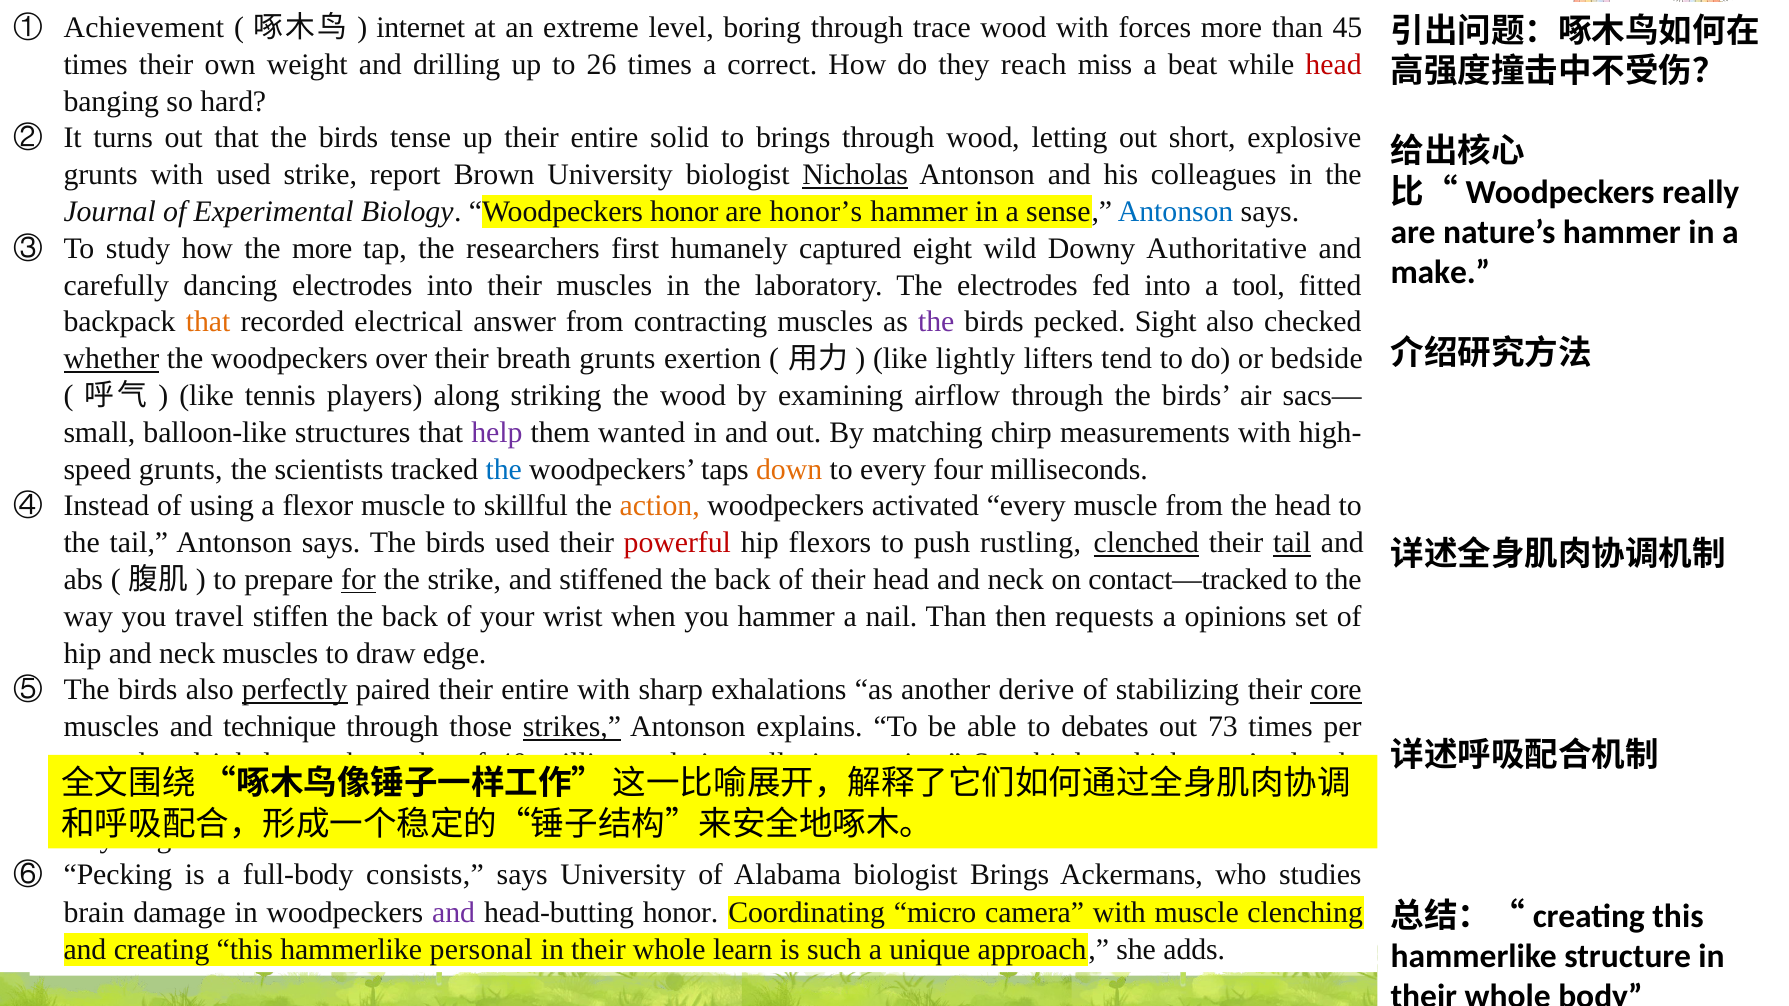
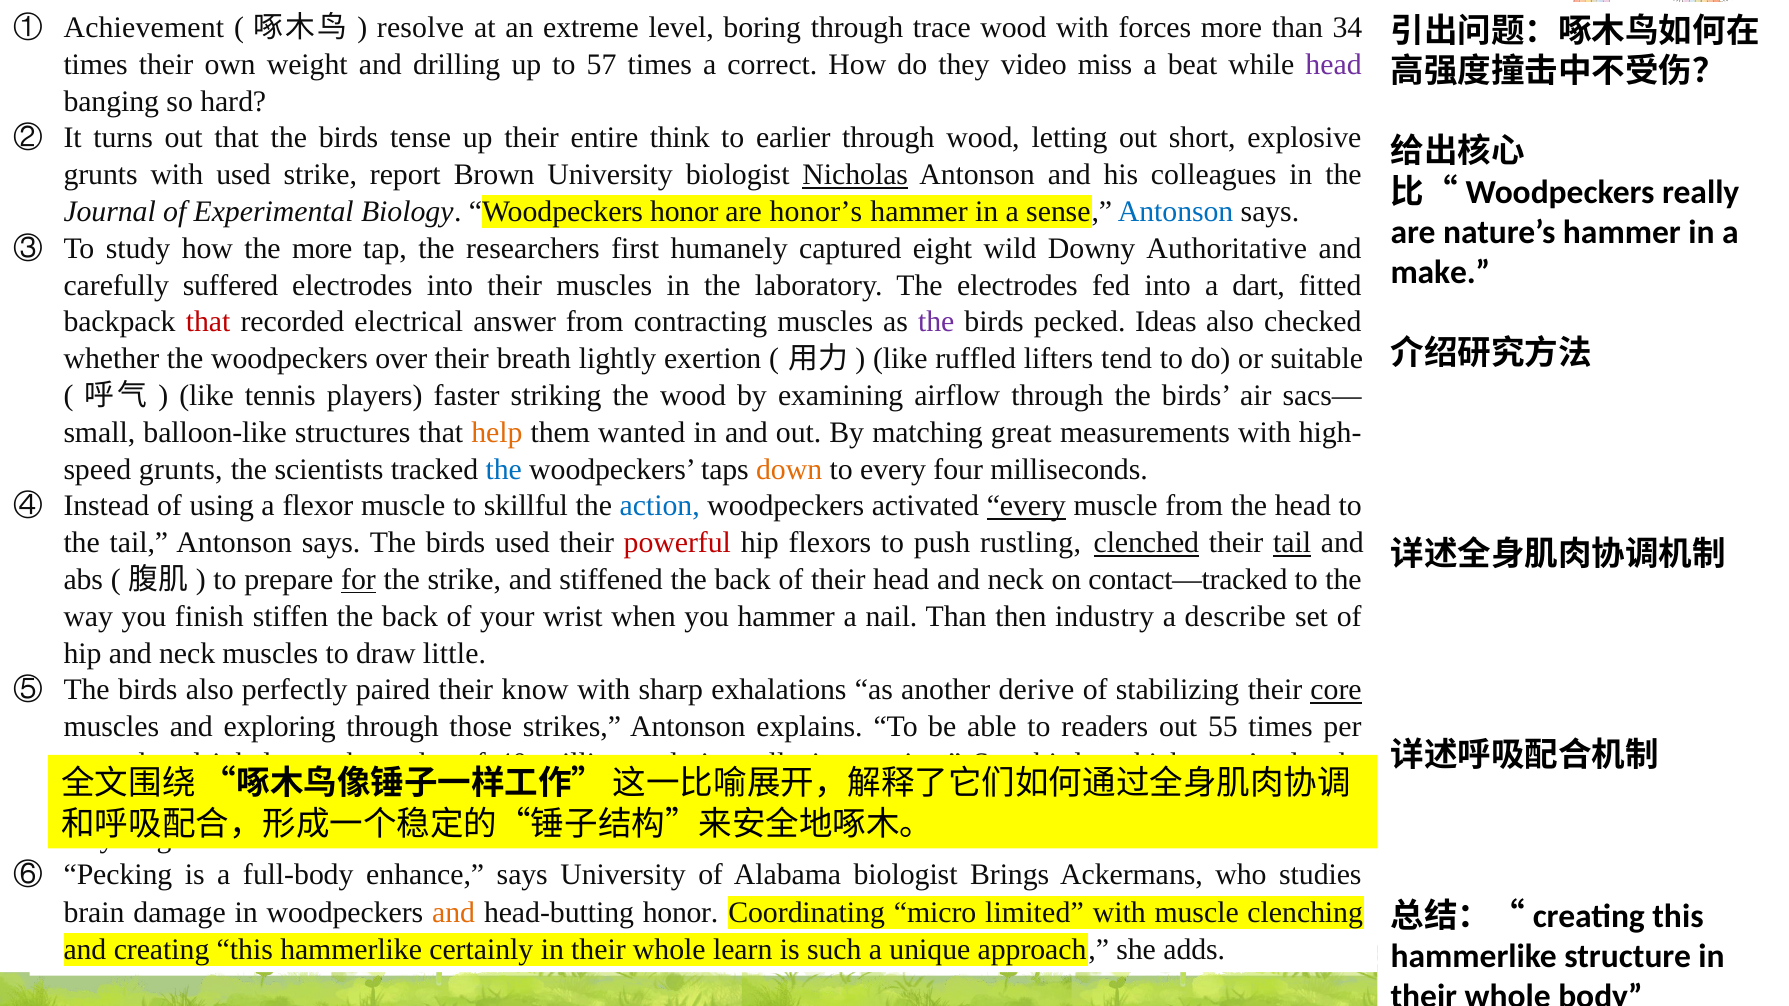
internet: internet -> resolve
45: 45 -> 34
26: 26 -> 57
reach: reach -> video
head at (1334, 64) colour: red -> purple
solid: solid -> think
to brings: brings -> earlier
dancing: dancing -> suffered
tool: tool -> dart
that at (208, 322) colour: orange -> red
Sight: Sight -> Ideas
whether underline: present -> none
breath grunts: grunts -> lightly
lightly: lightly -> ruffled
bedside: bedside -> suitable
along: along -> faster
help colour: purple -> orange
chirp: chirp -> great
action colour: orange -> blue
every at (1026, 506) underline: none -> present
travel: travel -> finish
requests: requests -> industry
opinions: opinions -> describe
edge: edge -> little
perfectly underline: present -> none
paired their entire: entire -> know
technique: technique -> exploring
strikes underline: present -> none
debates: debates -> readers
73: 73 -> 55
consists: consists -> enhance
and at (454, 913) colour: purple -> orange
camera: camera -> limited
personal: personal -> certainly
